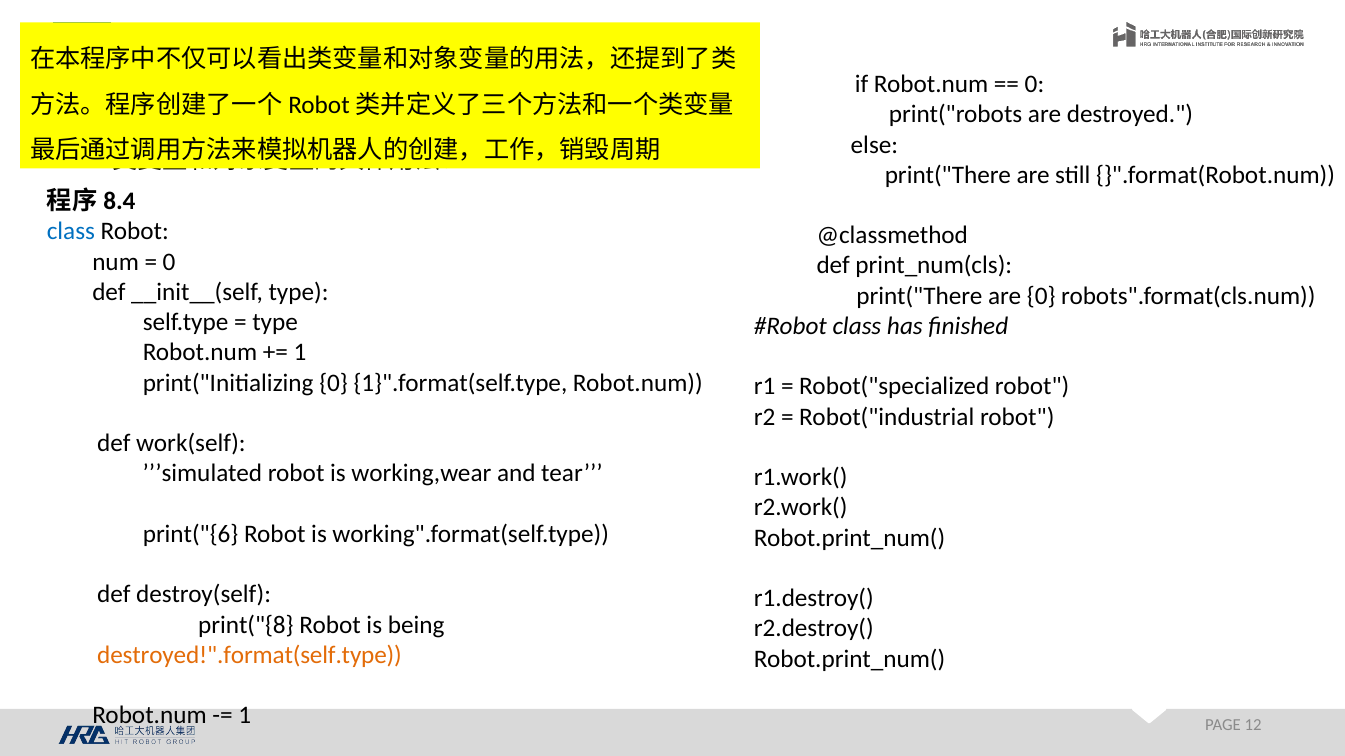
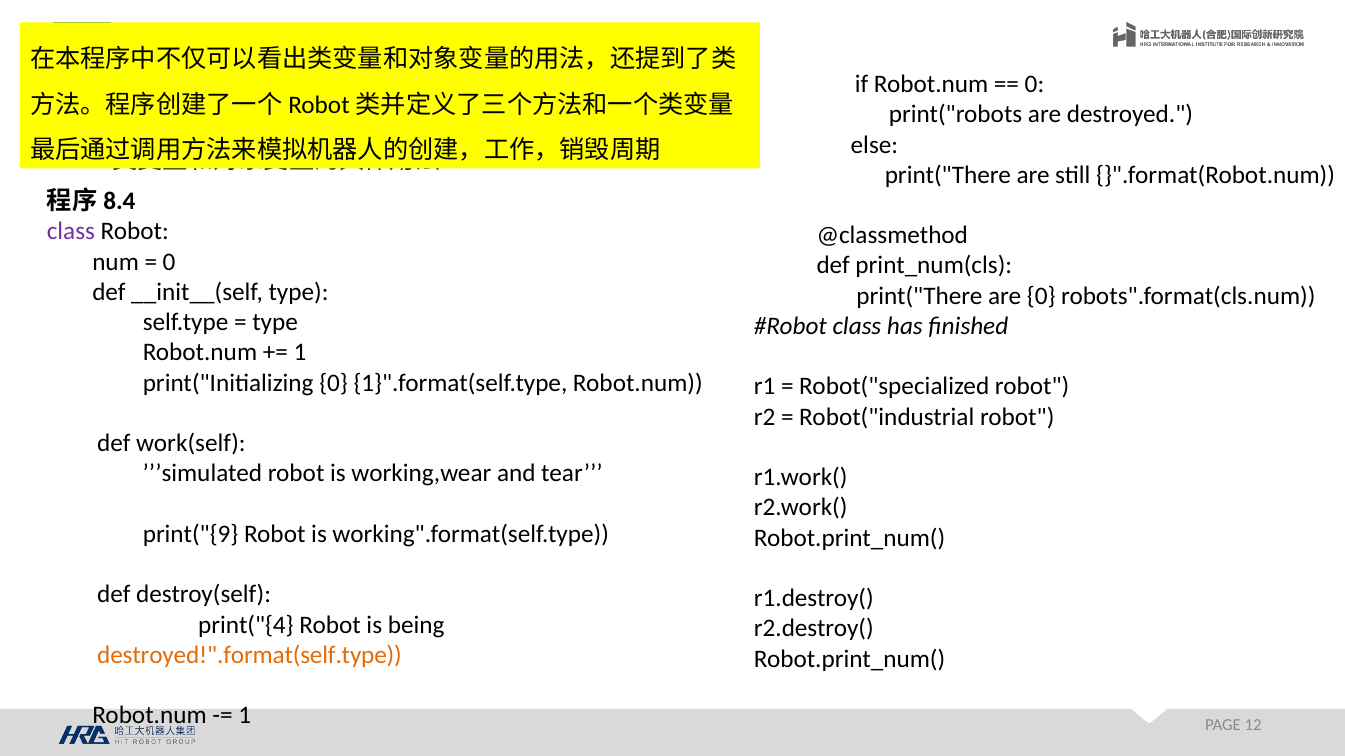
class at (71, 232) colour: blue -> purple
print("{6: print("{6 -> print("{9
print("{8: print("{8 -> print("{4
